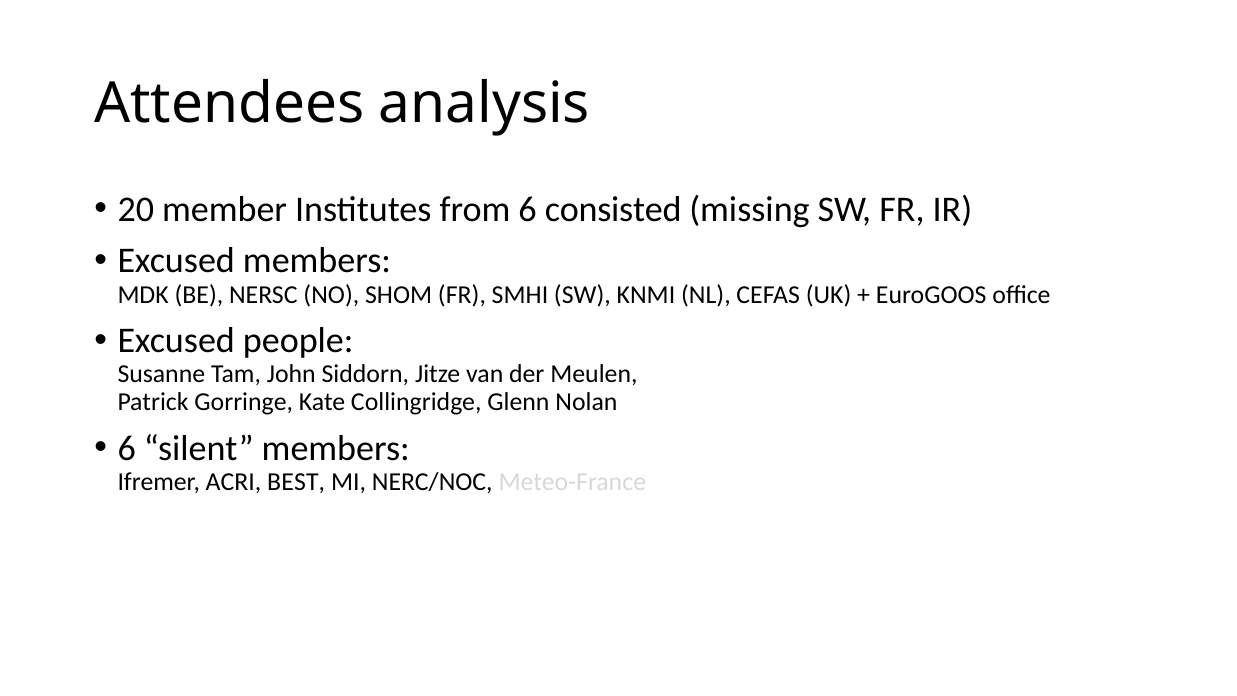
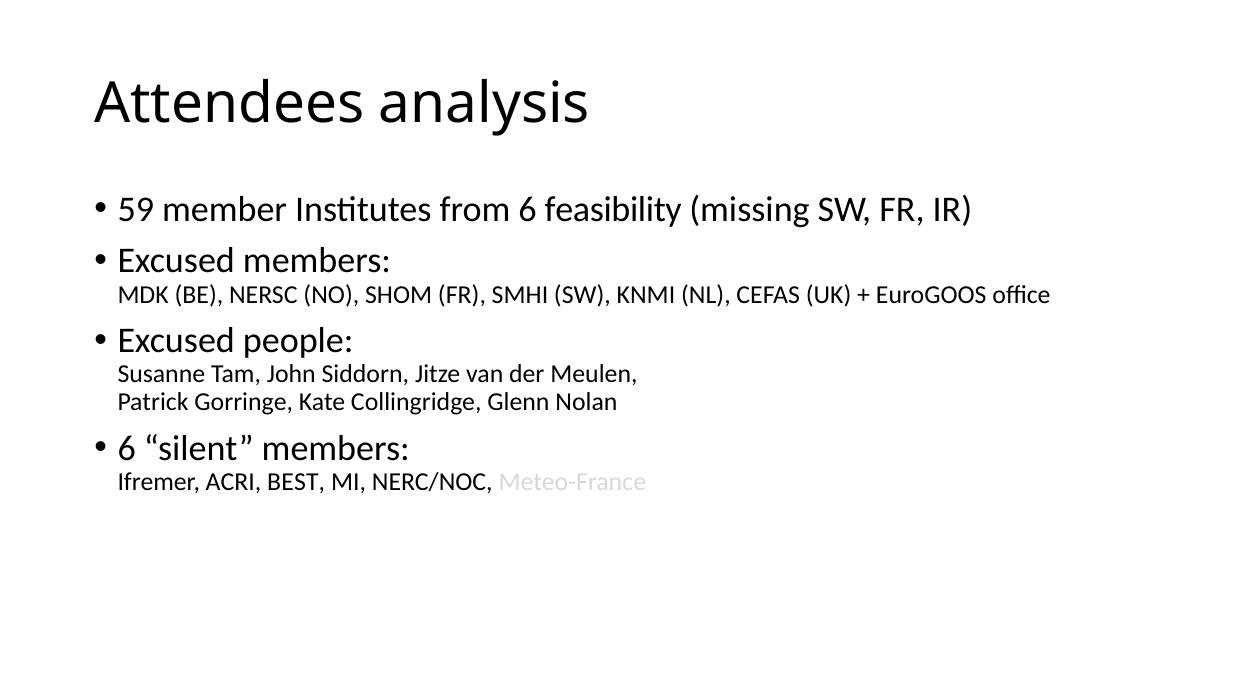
20: 20 -> 59
consisted: consisted -> feasibility
